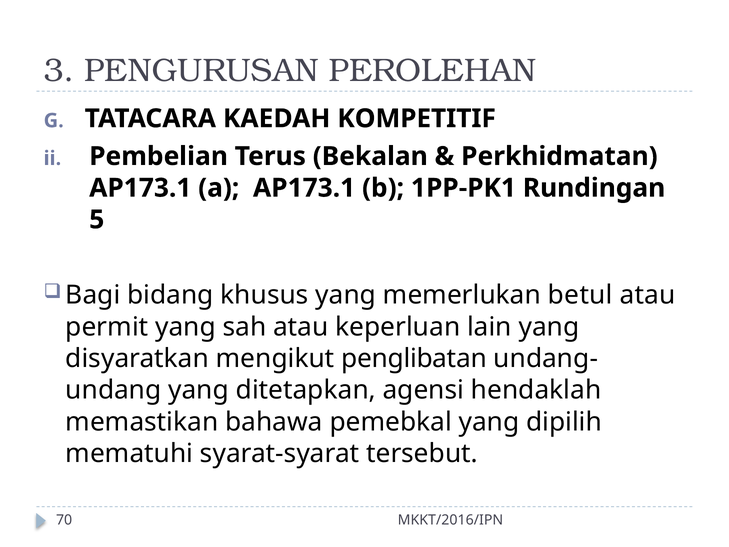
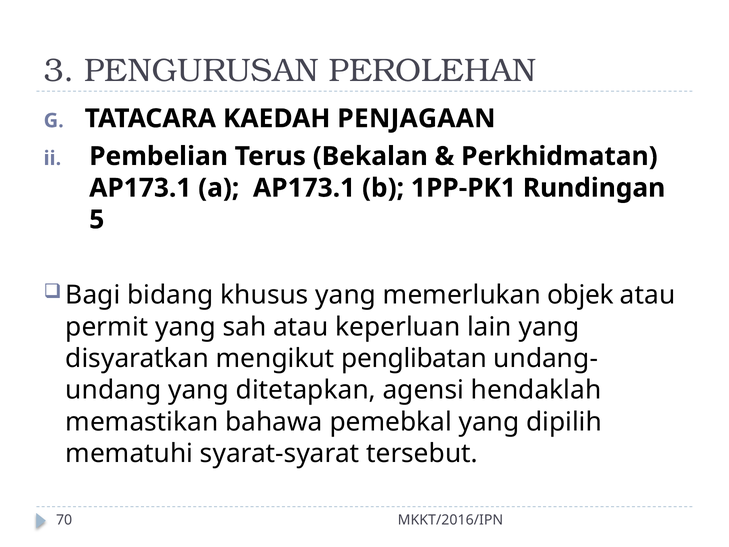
KOMPETITIF: KOMPETITIF -> PENJAGAAN
betul: betul -> objek
